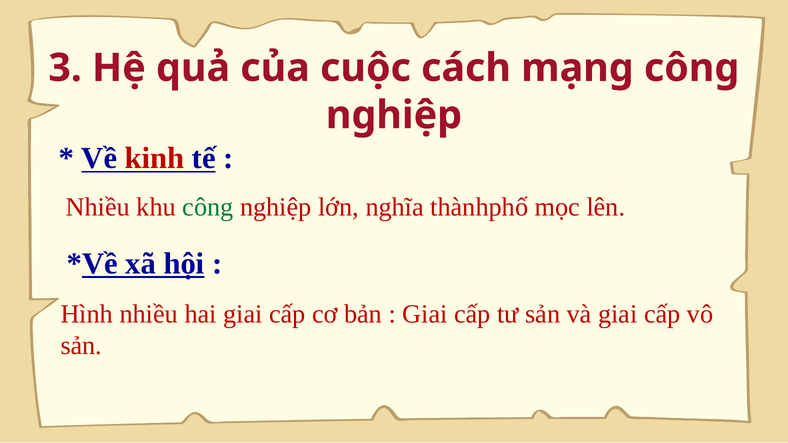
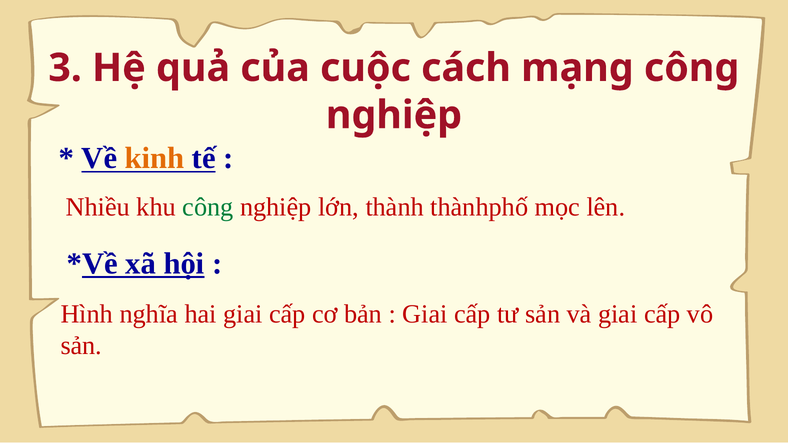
kinh colour: red -> orange
nghĩa: nghĩa -> thành
Hình nhiều: nhiều -> nghĩa
